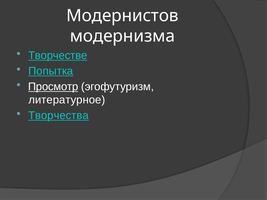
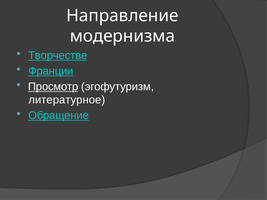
Модернистов: Модернистов -> Направление
Попытка: Попытка -> Франции
Творчества: Творчества -> Обращение
